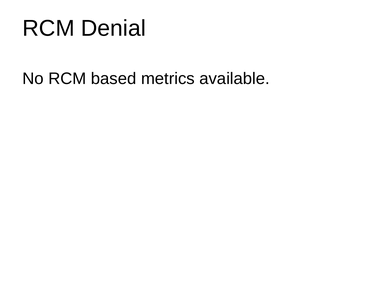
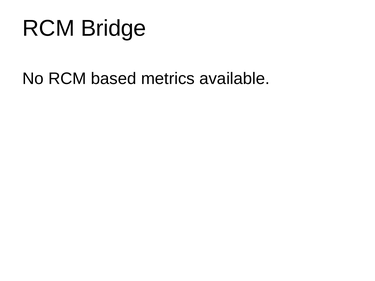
Denial: Denial -> Bridge
